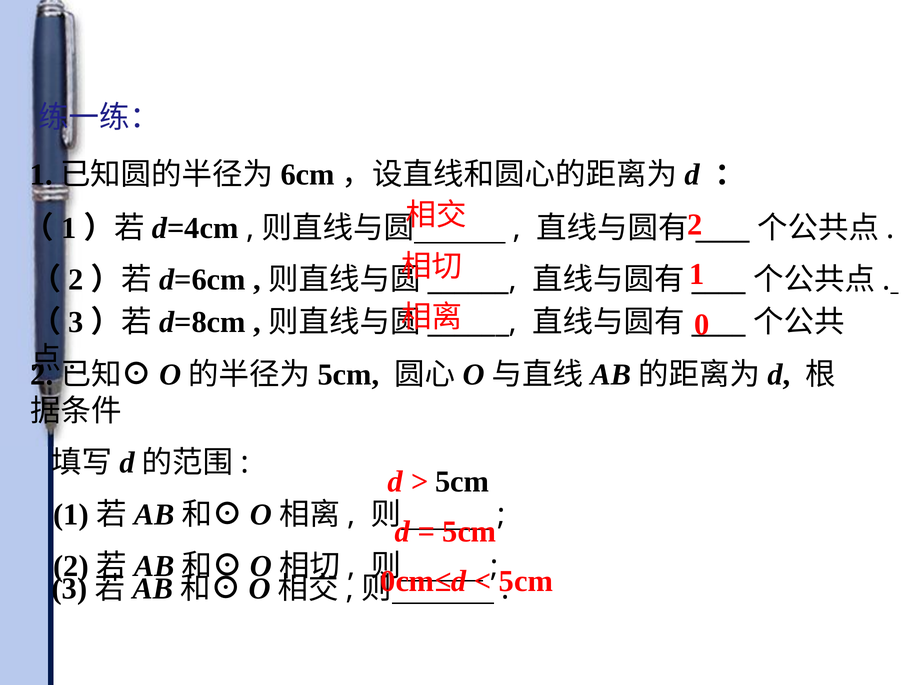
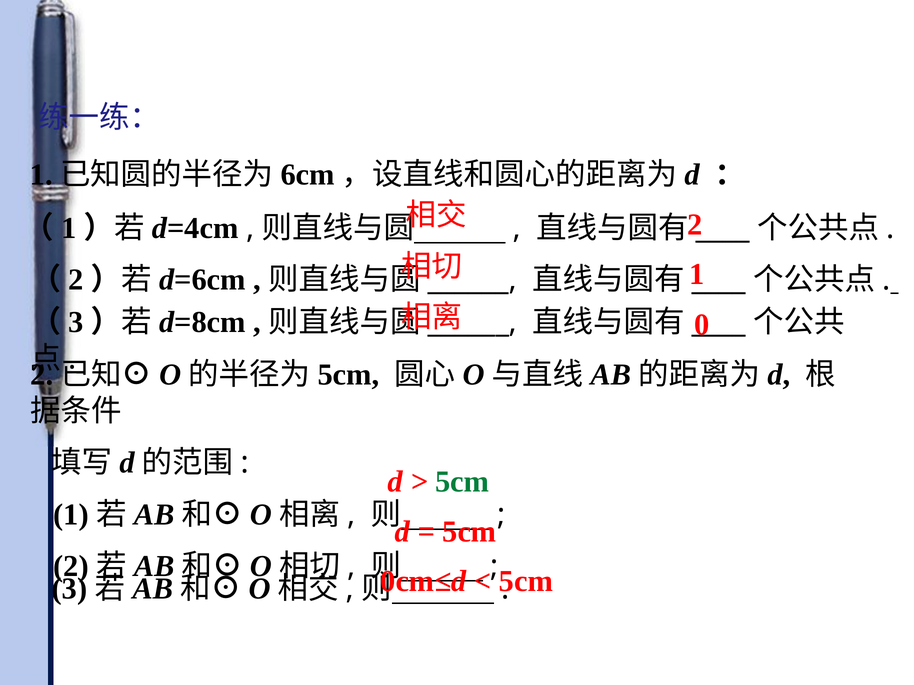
5cm at (462, 482) colour: black -> green
